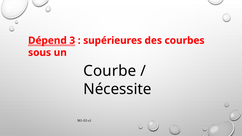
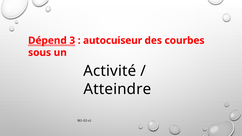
supérieures: supérieures -> autocuiseur
Courbe: Courbe -> Activité
Nécessite: Nécessite -> Atteindre
